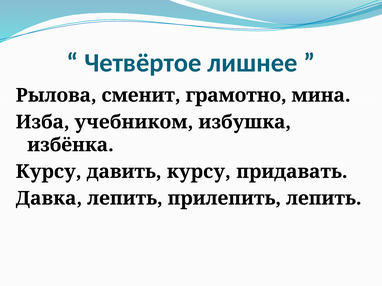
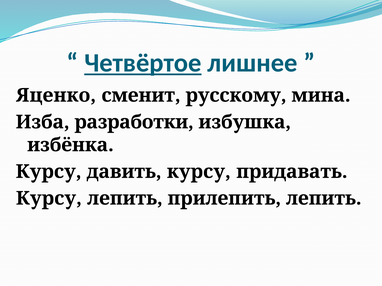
Четвёртое underline: none -> present
Рылова: Рылова -> Яценко
грамотно: грамотно -> русскому
учебником: учебником -> разработки
Давка at (49, 199): Давка -> Курсу
